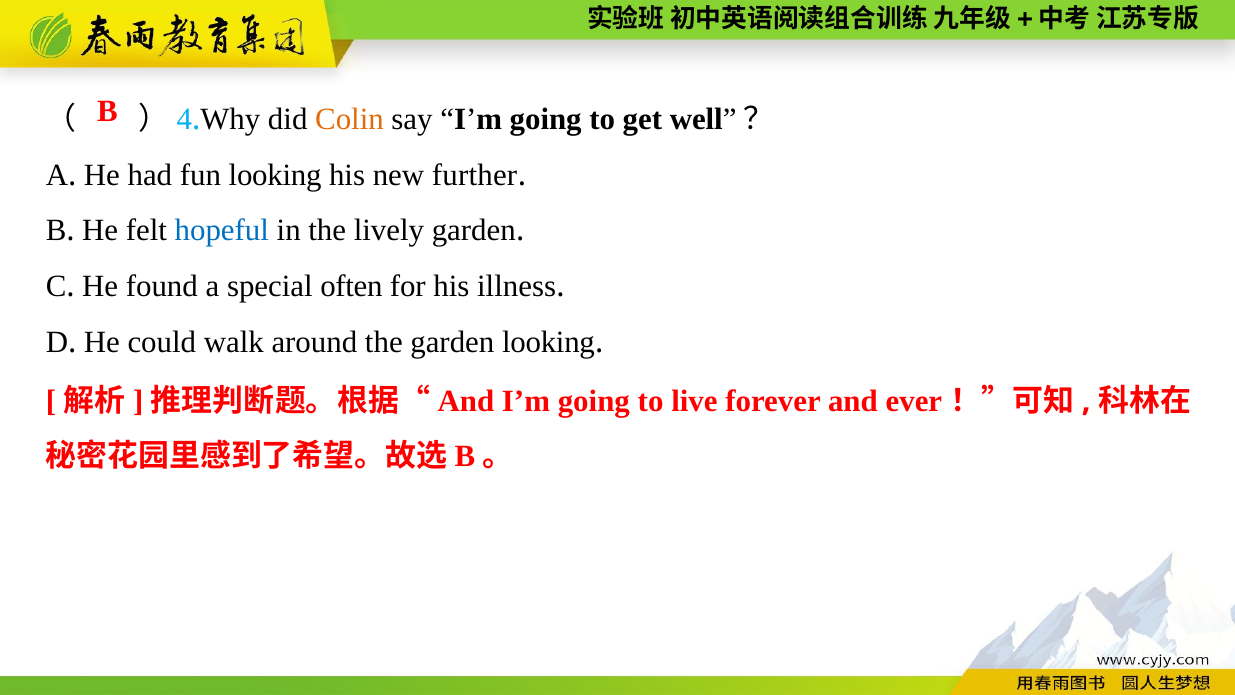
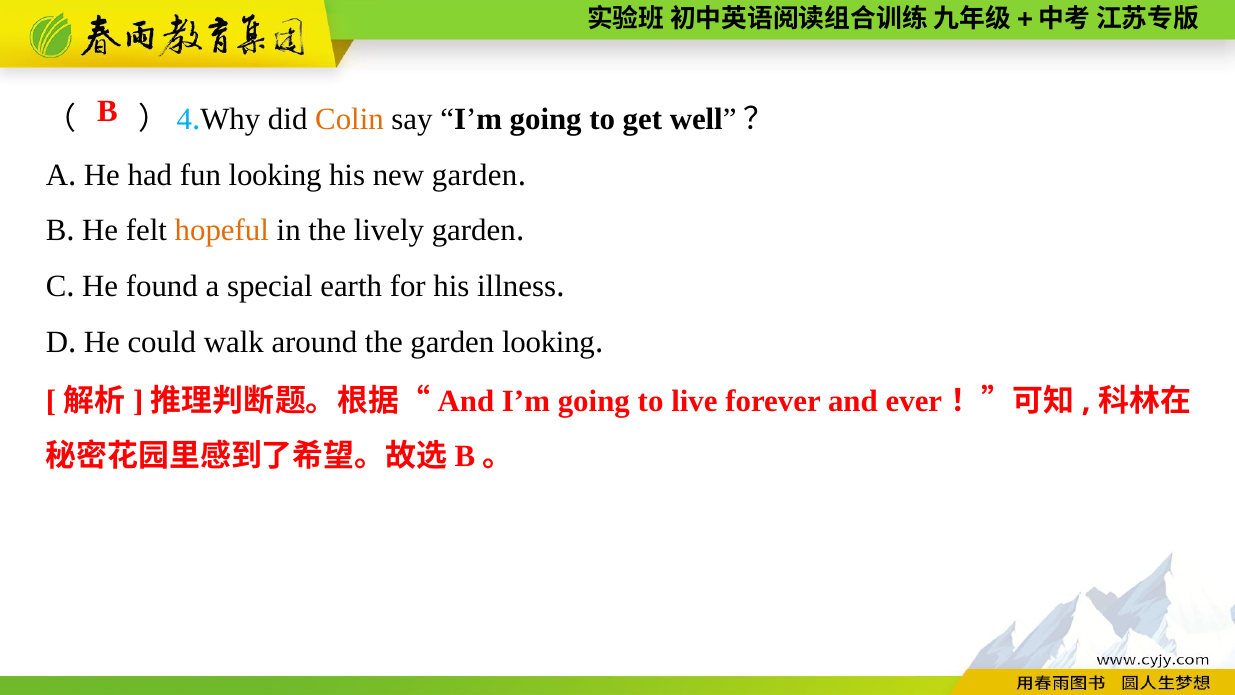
new further: further -> garden
hopeful colour: blue -> orange
often: often -> earth
